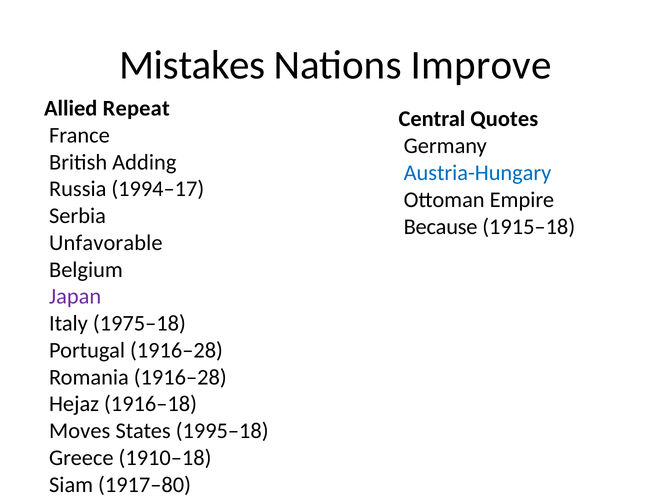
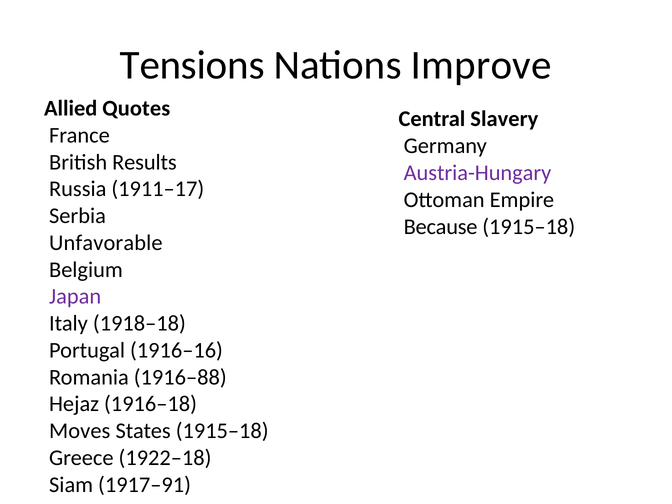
Mistakes: Mistakes -> Tensions
Repeat: Repeat -> Quotes
Quotes: Quotes -> Slavery
Adding: Adding -> Results
Austria-Hungary colour: blue -> purple
1994–17: 1994–17 -> 1911–17
1975–18: 1975–18 -> 1918–18
Portugal 1916–28: 1916–28 -> 1916–16
Romania 1916–28: 1916–28 -> 1916–88
States 1995–18: 1995–18 -> 1915–18
1910–18: 1910–18 -> 1922–18
1917–80: 1917–80 -> 1917–91
